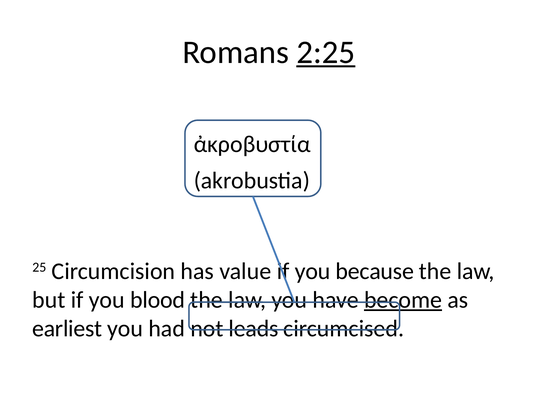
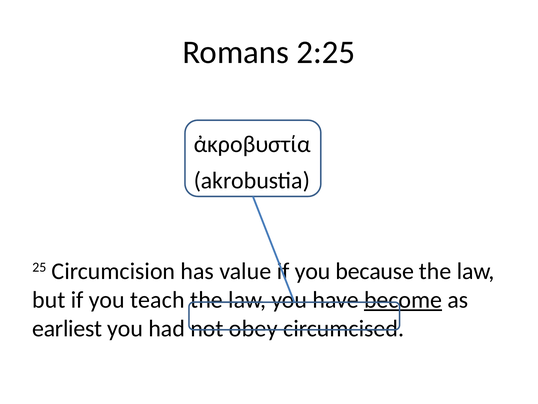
2:25 underline: present -> none
blood: blood -> teach
leads: leads -> obey
